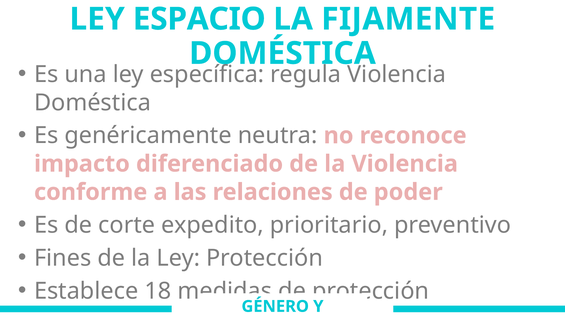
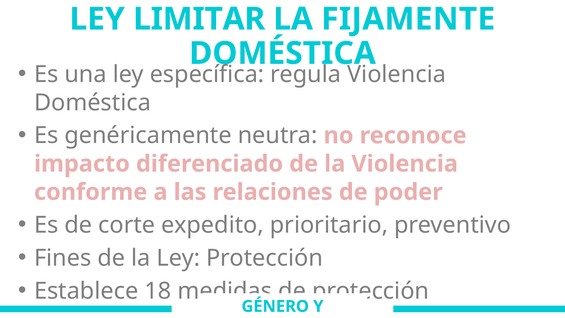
ESPACIO: ESPACIO -> LIMITAR
